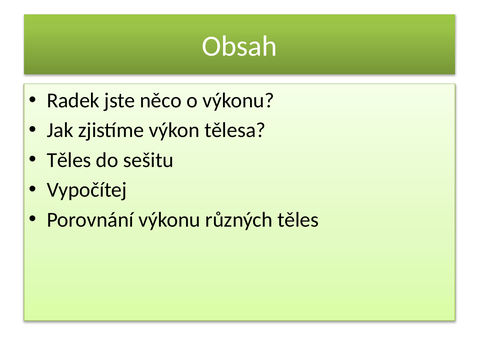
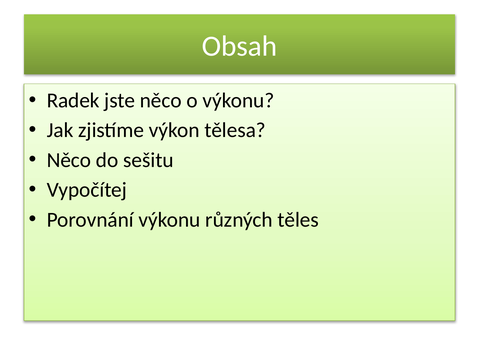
Těles at (69, 160): Těles -> Něco
